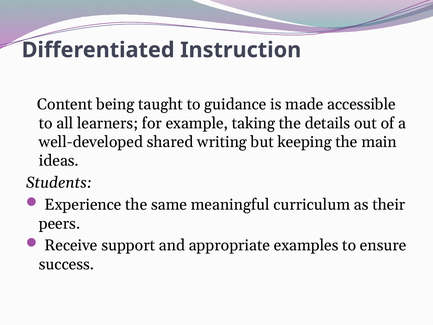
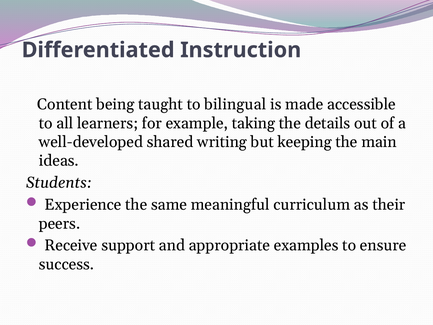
guidance: guidance -> bilingual
